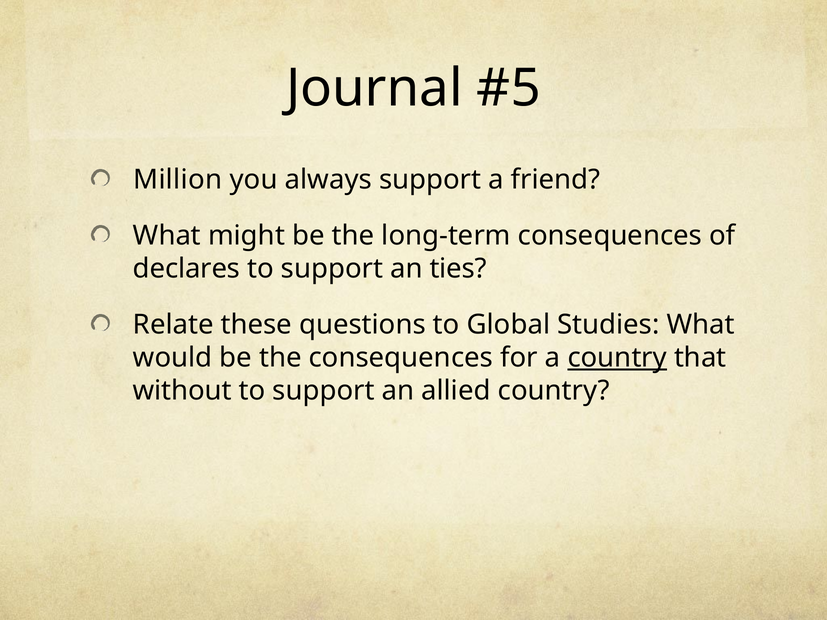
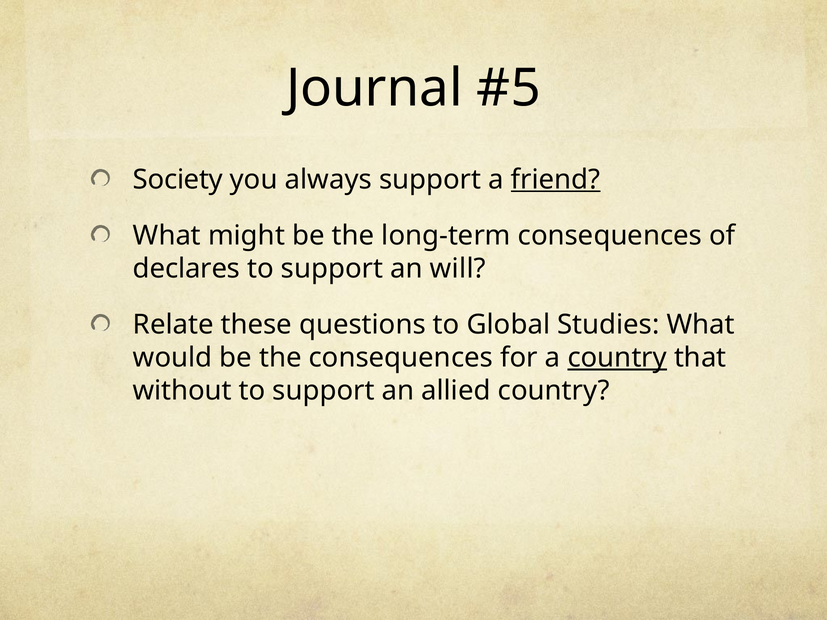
Million: Million -> Society
friend underline: none -> present
ties: ties -> will
